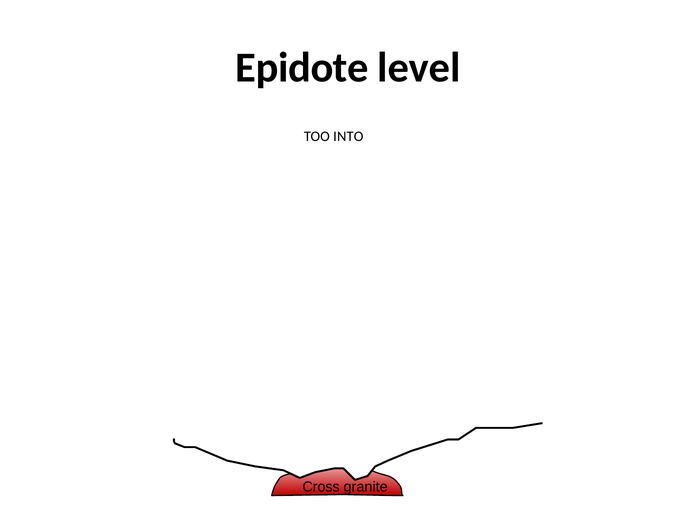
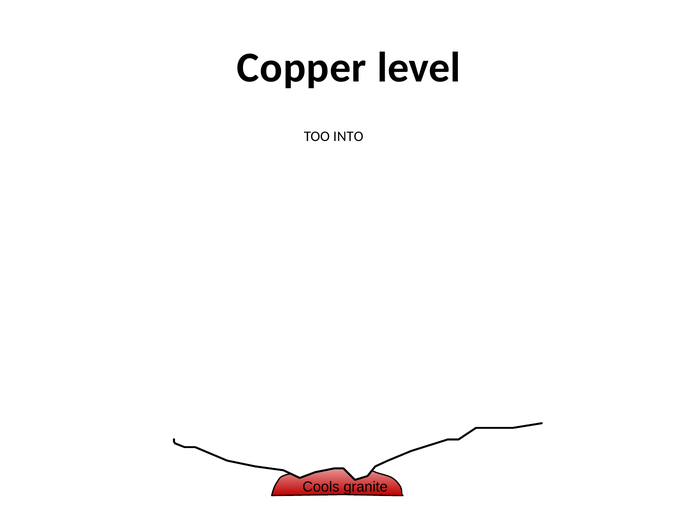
Epidote: Epidote -> Copper
Cross: Cross -> Cools
